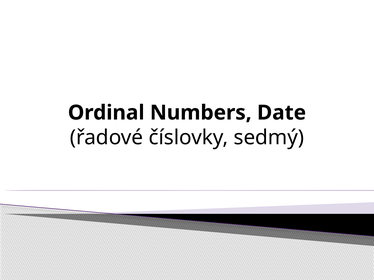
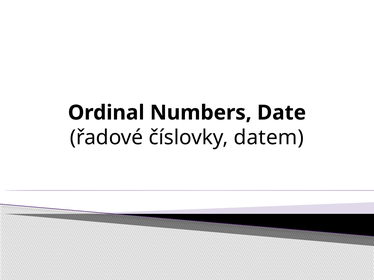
sedmý: sedmý -> datem
